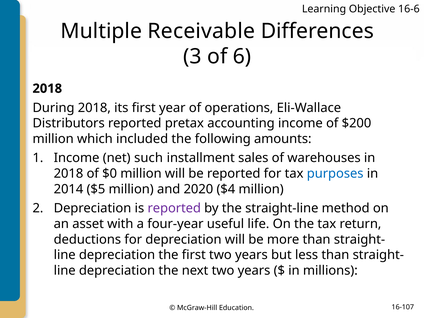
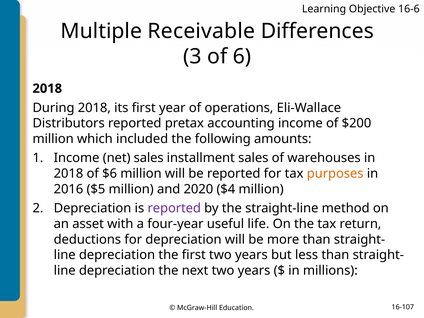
net such: such -> sales
$0: $0 -> $6
purposes colour: blue -> orange
2014: 2014 -> 2016
